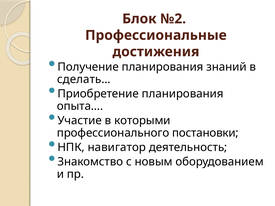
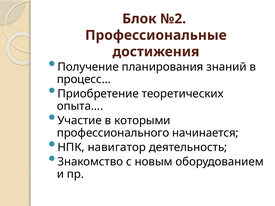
сделать…: сделать… -> процесс…
Приобретение планирования: планирования -> теоретических
постановки: постановки -> начинается
